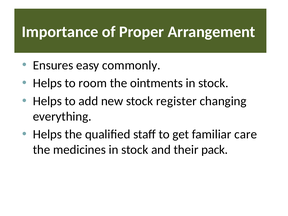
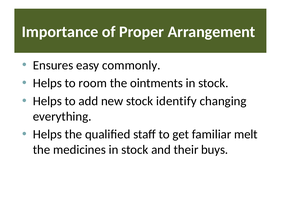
register: register -> identify
care: care -> melt
pack: pack -> buys
